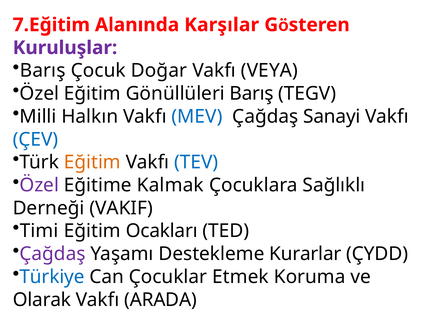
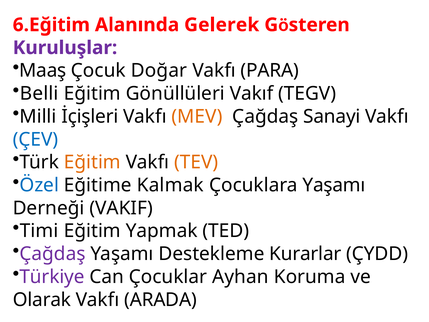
7.Eğitim: 7.Eğitim -> 6.Eğitim
Karşılar: Karşılar -> Gelerek
Barış at (43, 71): Barış -> Maaş
VEYA: VEYA -> PARA
Özel at (39, 94): Özel -> Belli
Gönüllüleri Barış: Barış -> Vakıf
Halkın: Halkın -> İçişleri
MEV colour: blue -> orange
TEV colour: blue -> orange
Özel at (39, 185) colour: purple -> blue
Çocuklara Sağlıklı: Sağlıklı -> Yaşamı
Ocakları: Ocakları -> Yapmak
Türkiye colour: blue -> purple
Etmek: Etmek -> Ayhan
